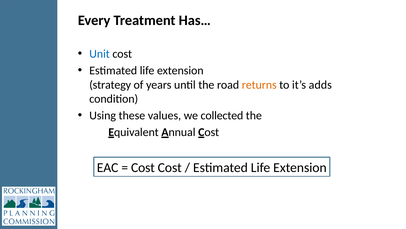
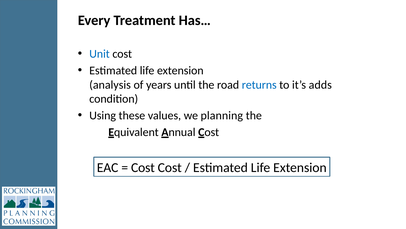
strategy: strategy -> analysis
returns colour: orange -> blue
collected: collected -> planning
